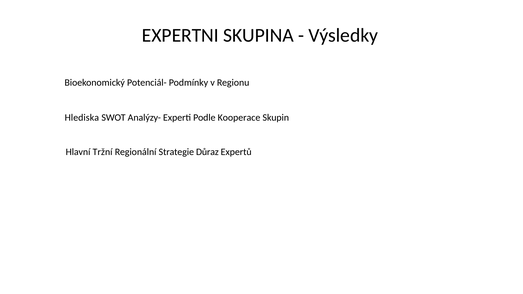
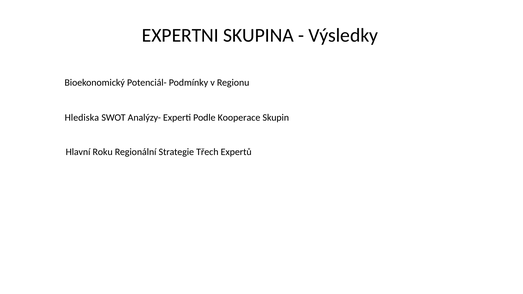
Tržní: Tržní -> Roku
Důraz: Důraz -> Třech
